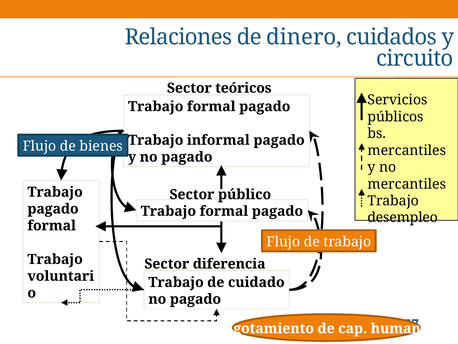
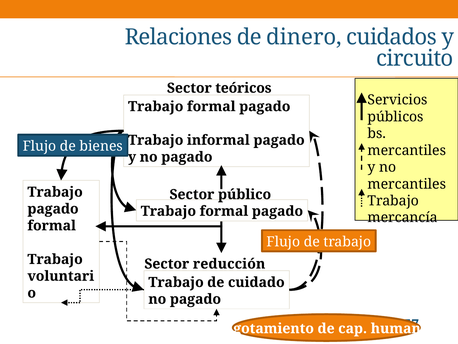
desempleo: desempleo -> mercancía
diferencia: diferencia -> reducción
